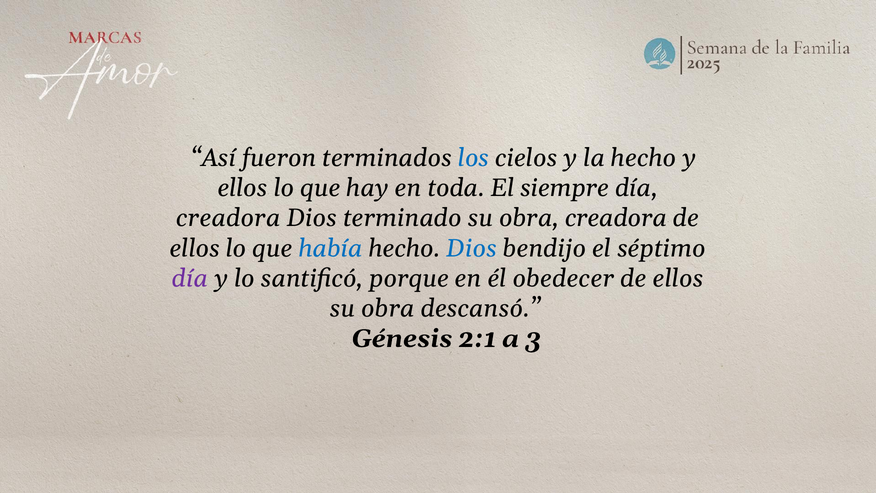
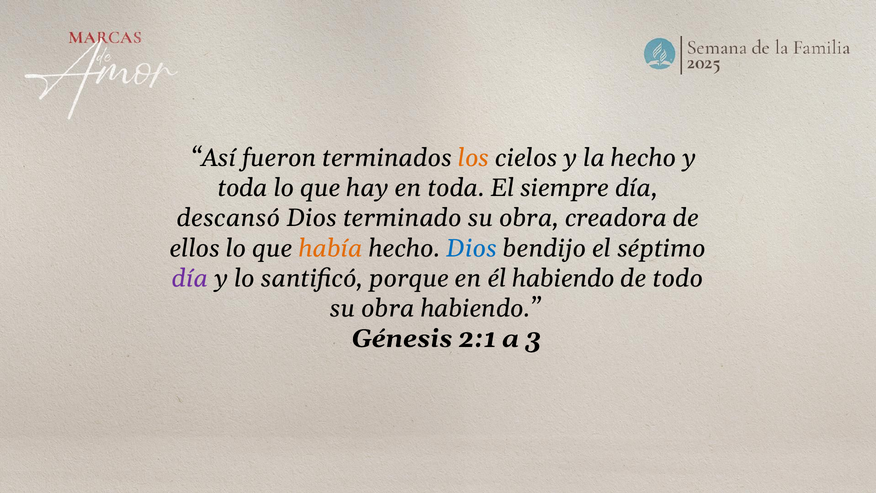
los colour: blue -> orange
ellos at (243, 188): ellos -> toda
creadora at (228, 218): creadora -> descansó
había colour: blue -> orange
él obedecer: obedecer -> habiendo
ellos at (678, 278): ellos -> todo
obra descansó: descansó -> habiendo
